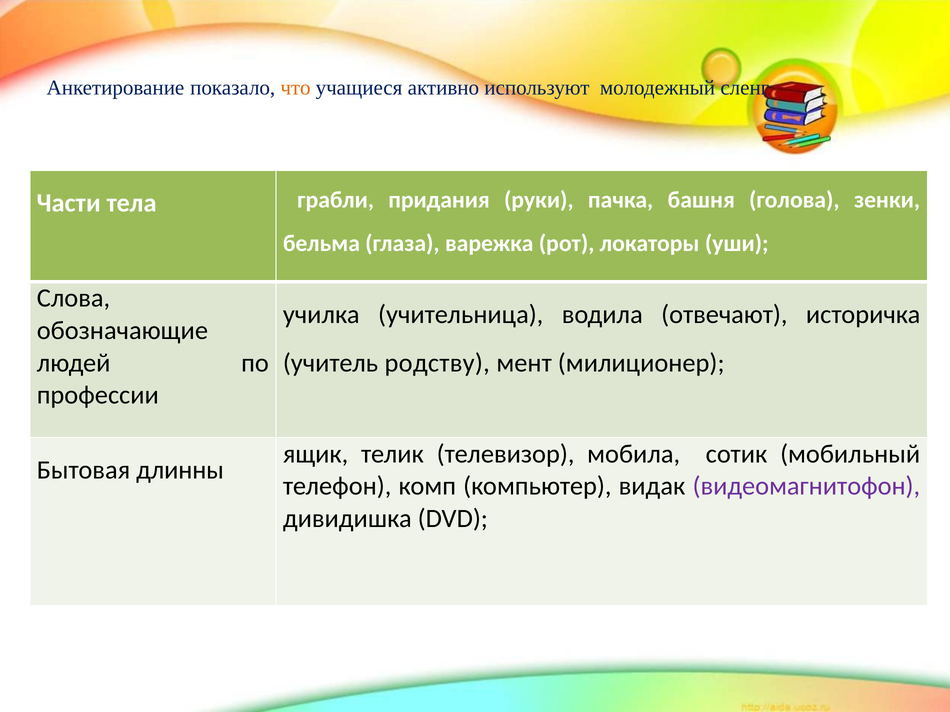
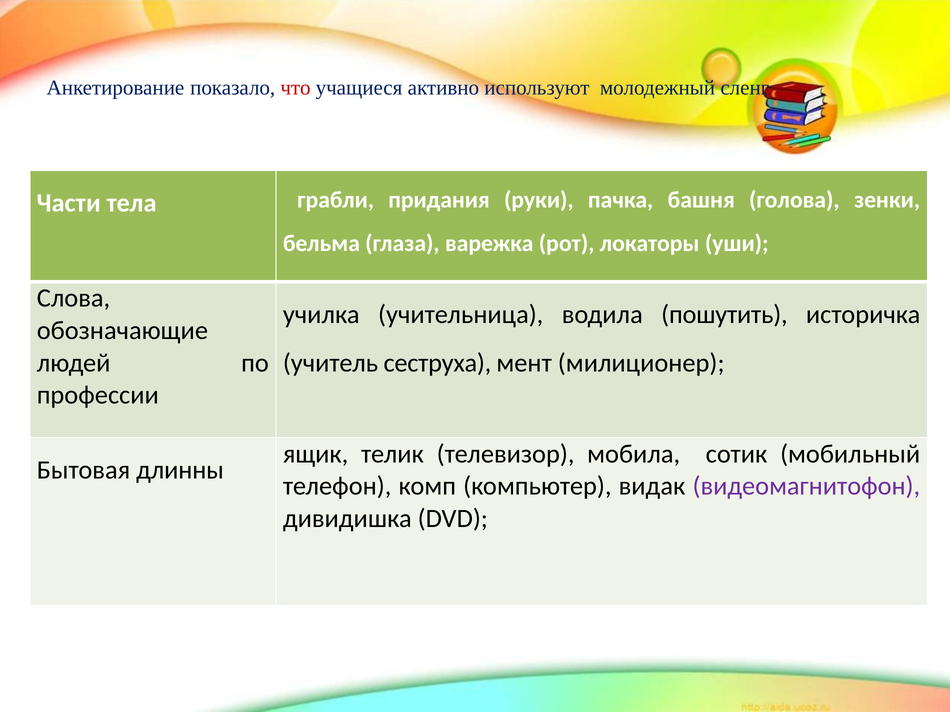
что colour: orange -> red
отвечают: отвечают -> пошутить
родству: родству -> сеструха
